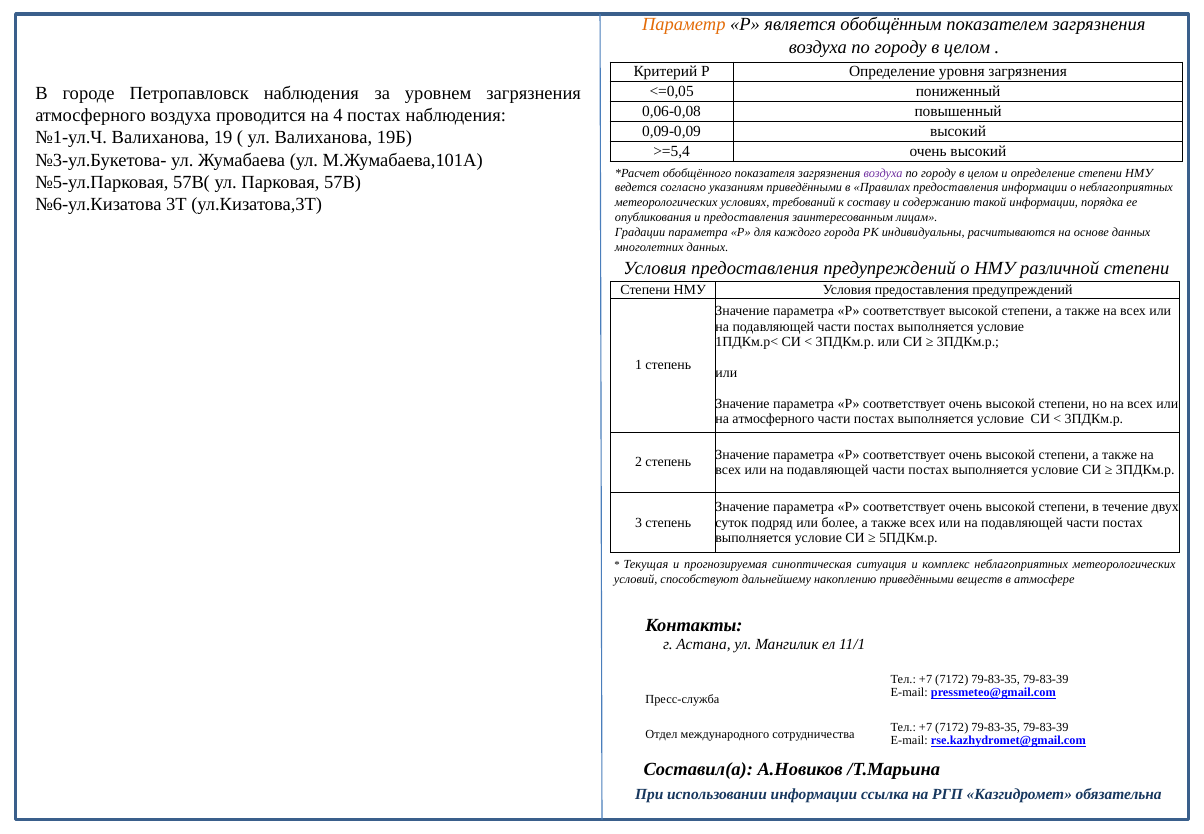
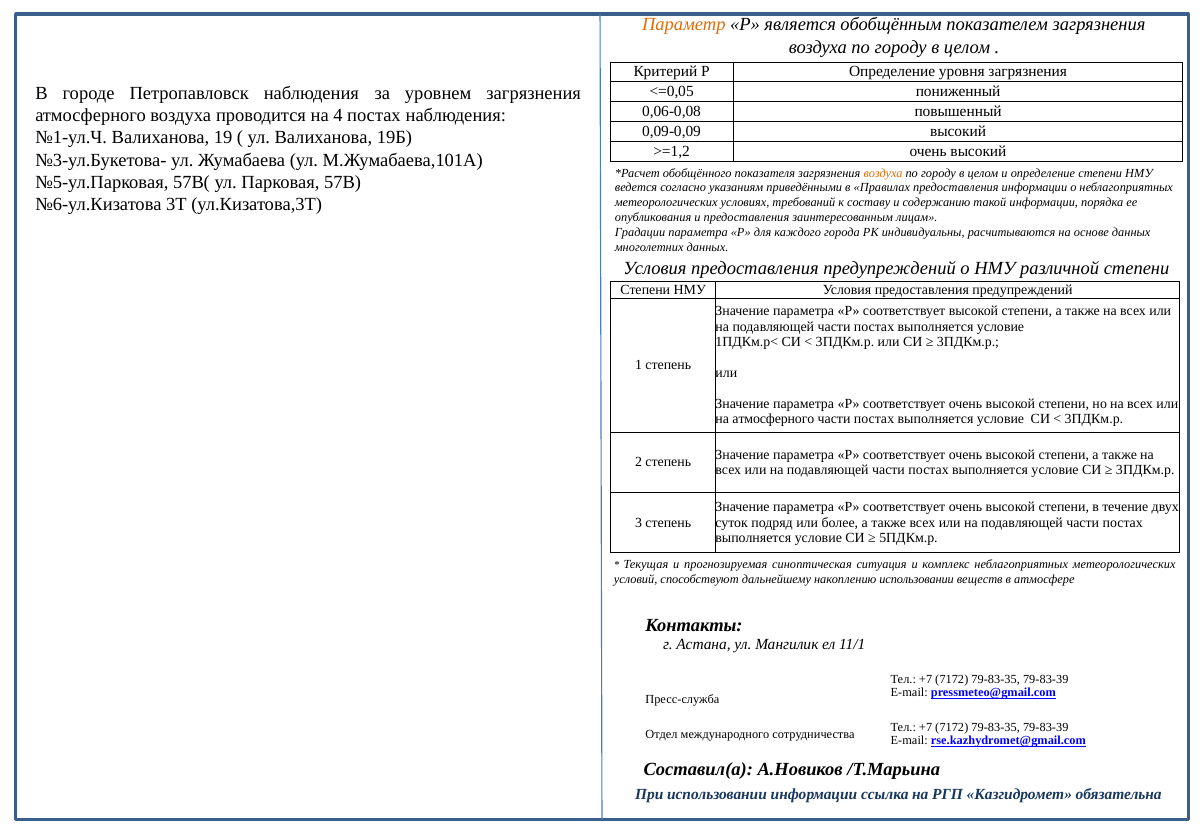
>=5,4: >=5,4 -> >=1,2
воздуха at (883, 173) colour: purple -> orange
накоплению приведёнными: приведёнными -> использовании
